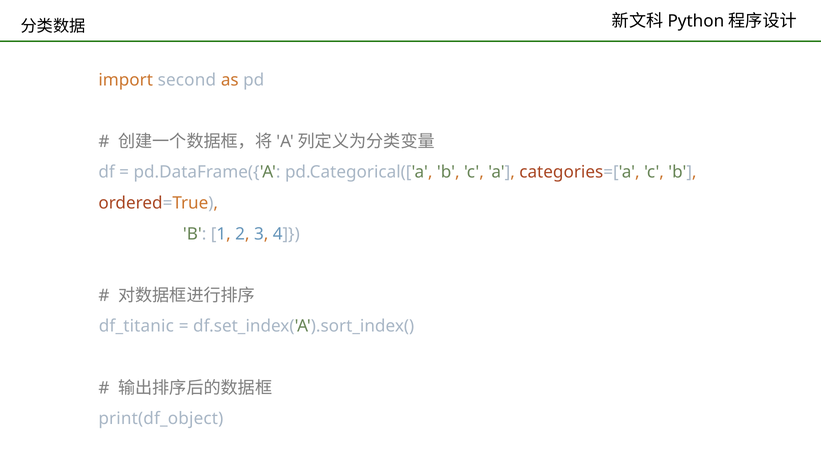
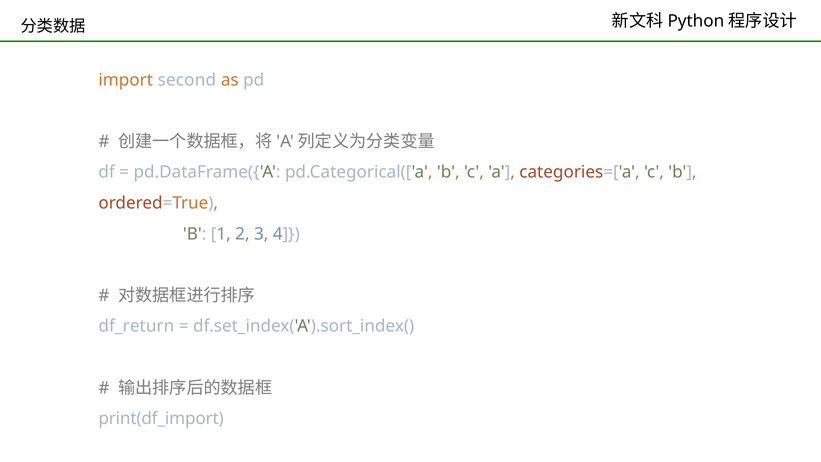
df_titanic: df_titanic -> df_return
print(df_object: print(df_object -> print(df_import
